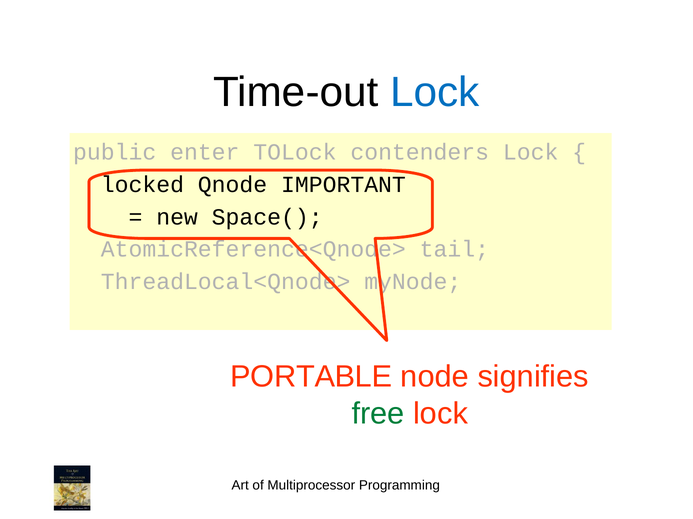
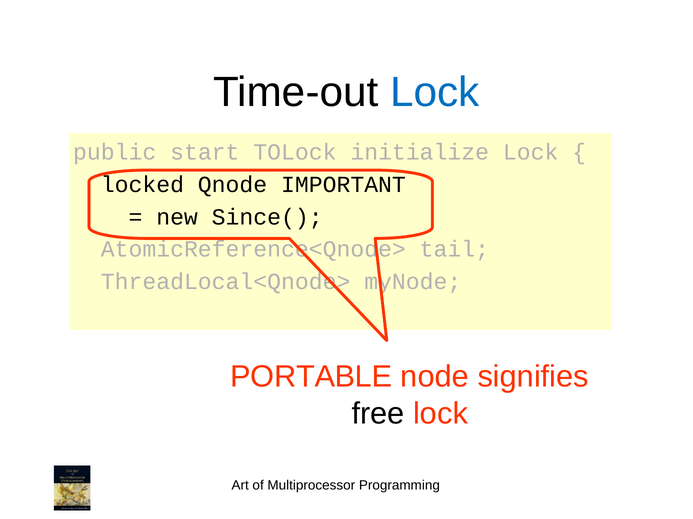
enter: enter -> start
contenders: contenders -> initialize
Space(: Space( -> Since(
free colour: green -> black
